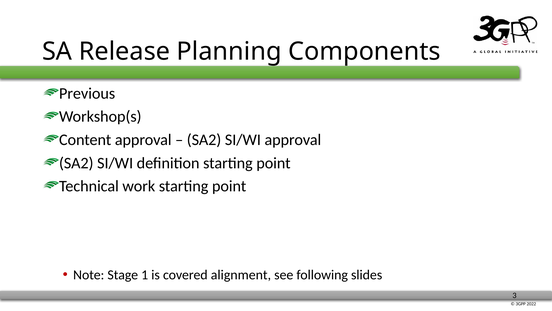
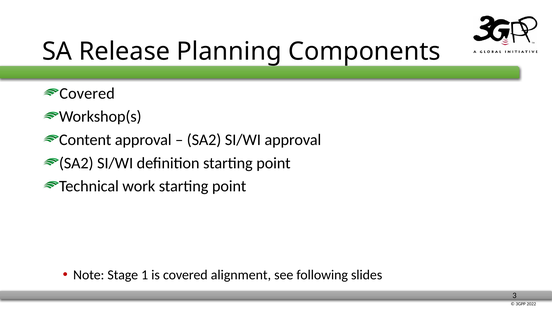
Previous at (87, 93): Previous -> Covered
